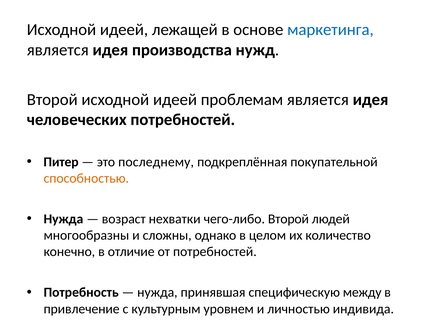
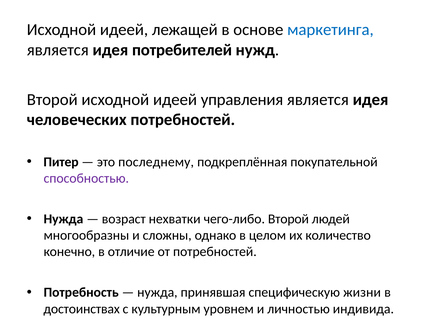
производства: производства -> потребителей
проблемам: проблемам -> управления
способностью colour: orange -> purple
между: между -> жизни
привлечение: привлечение -> достоинствах
